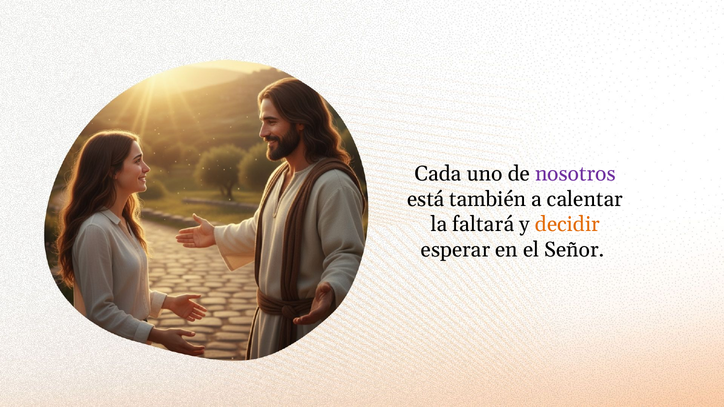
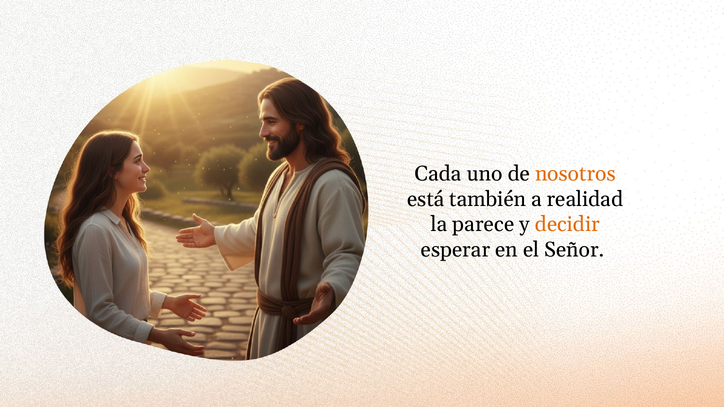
nosotros colour: purple -> orange
calentar: calentar -> realidad
faltará: faltará -> parece
